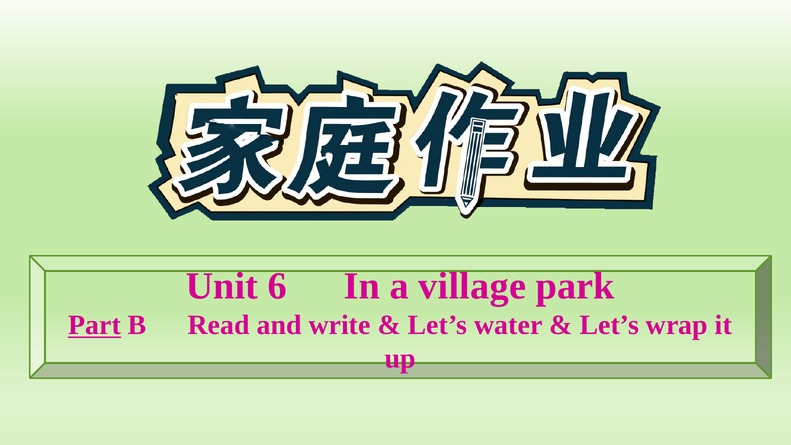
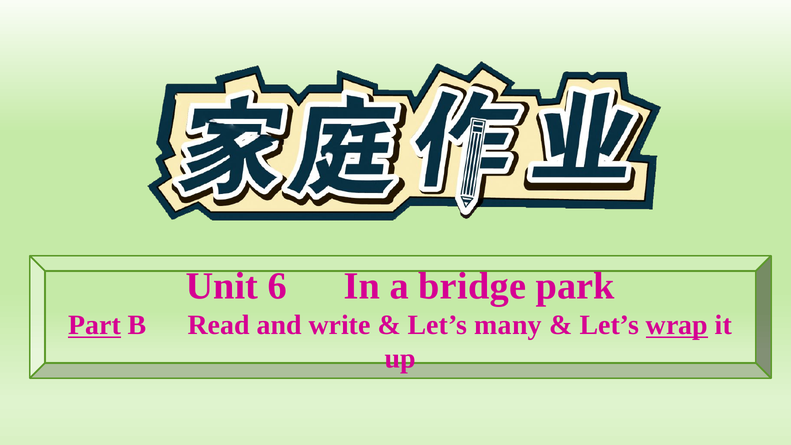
village: village -> bridge
water: water -> many
wrap underline: none -> present
